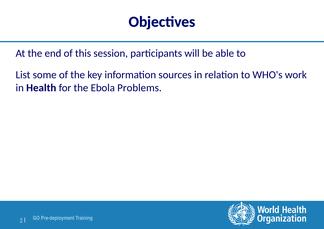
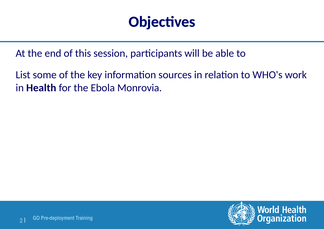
Problems: Problems -> Monrovia
